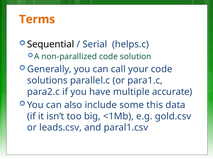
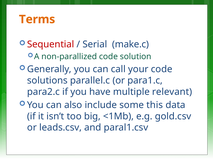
Sequential colour: black -> red
helps.c: helps.c -> make.c
accurate: accurate -> relevant
